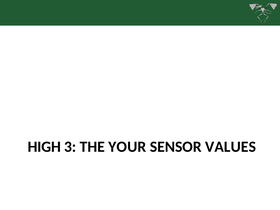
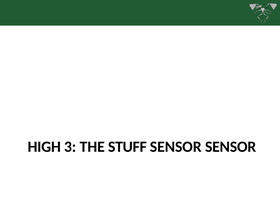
YOUR: YOUR -> STUFF
SENSOR VALUES: VALUES -> SENSOR
